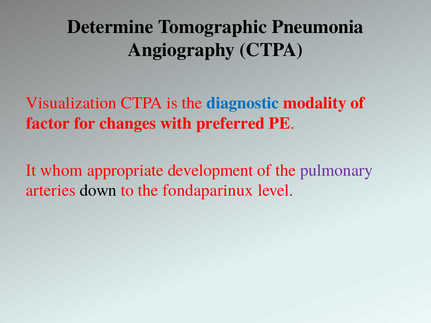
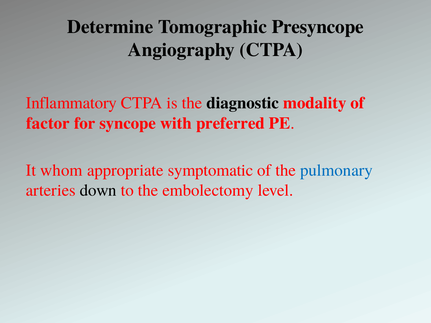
Pneumonia: Pneumonia -> Presyncope
Visualization: Visualization -> Inflammatory
diagnostic colour: blue -> black
changes: changes -> syncope
development: development -> symptomatic
pulmonary colour: purple -> blue
fondaparinux: fondaparinux -> embolectomy
